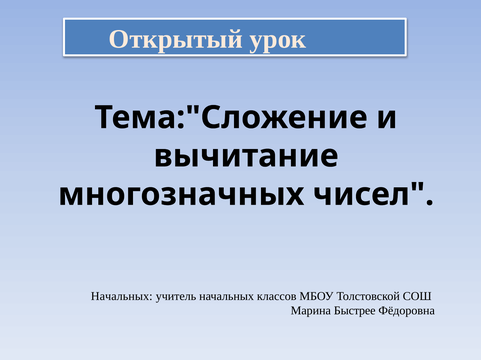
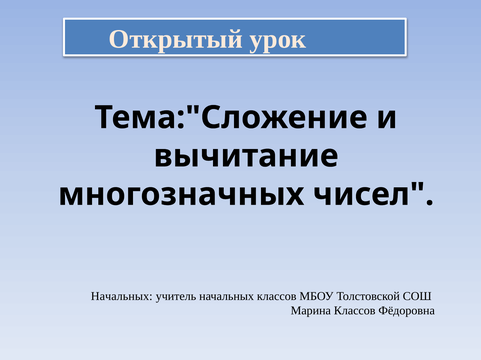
Марина Быстрее: Быстрее -> Классов
